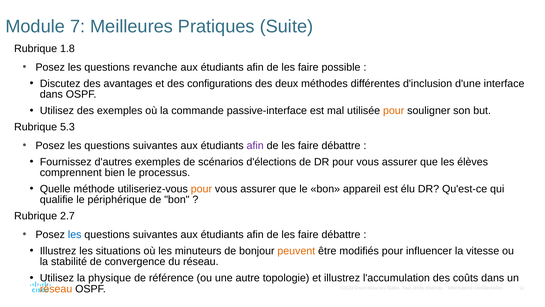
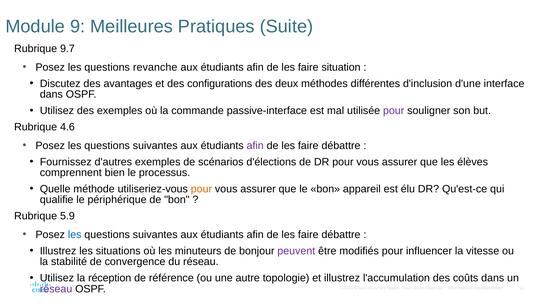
7: 7 -> 9
1.8: 1.8 -> 9.7
possible: possible -> situation
pour at (394, 111) colour: orange -> purple
5.3: 5.3 -> 4.6
2.7: 2.7 -> 5.9
peuvent colour: orange -> purple
physique: physique -> réception
réseau at (56, 288) colour: orange -> purple
